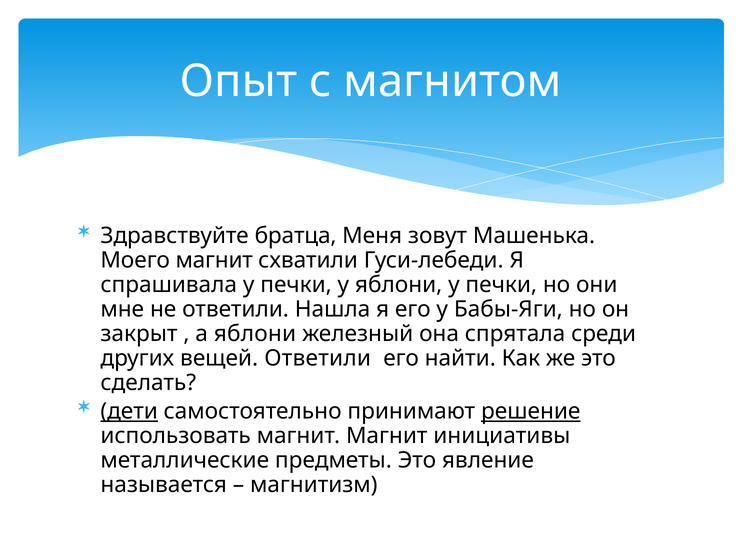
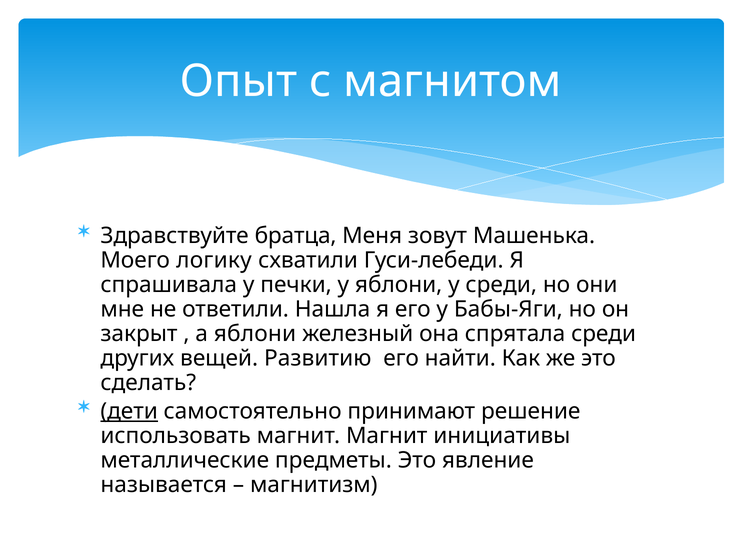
Моего магнит: магнит -> логику
яблони у печки: печки -> среди
вещей Ответили: Ответили -> Развитию
решение underline: present -> none
